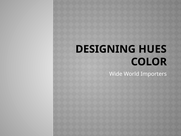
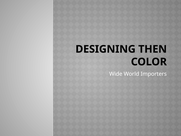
HUES: HUES -> THEN
